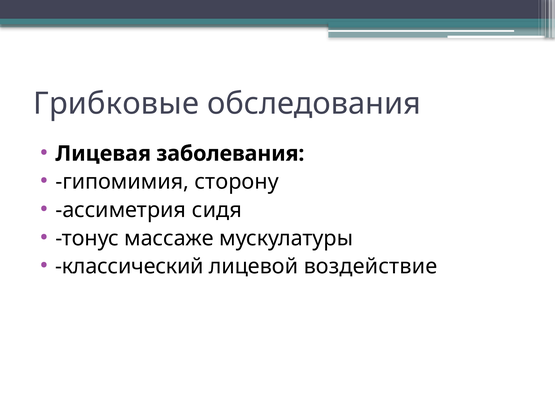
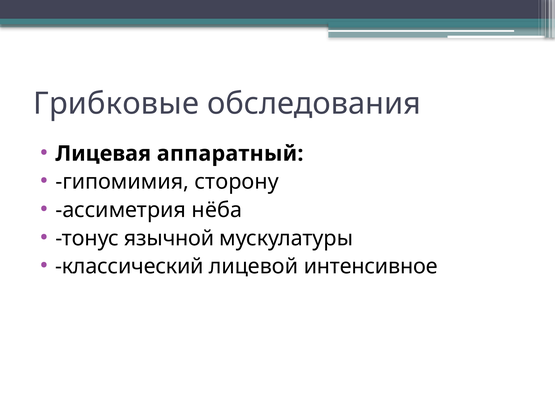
заболевания: заболевания -> аппаратный
сидя: сидя -> нёба
массаже: массаже -> язычной
воздействие: воздействие -> интенсивное
